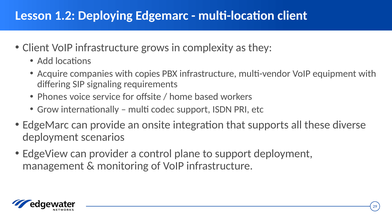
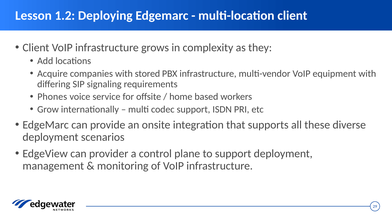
copies: copies -> stored
